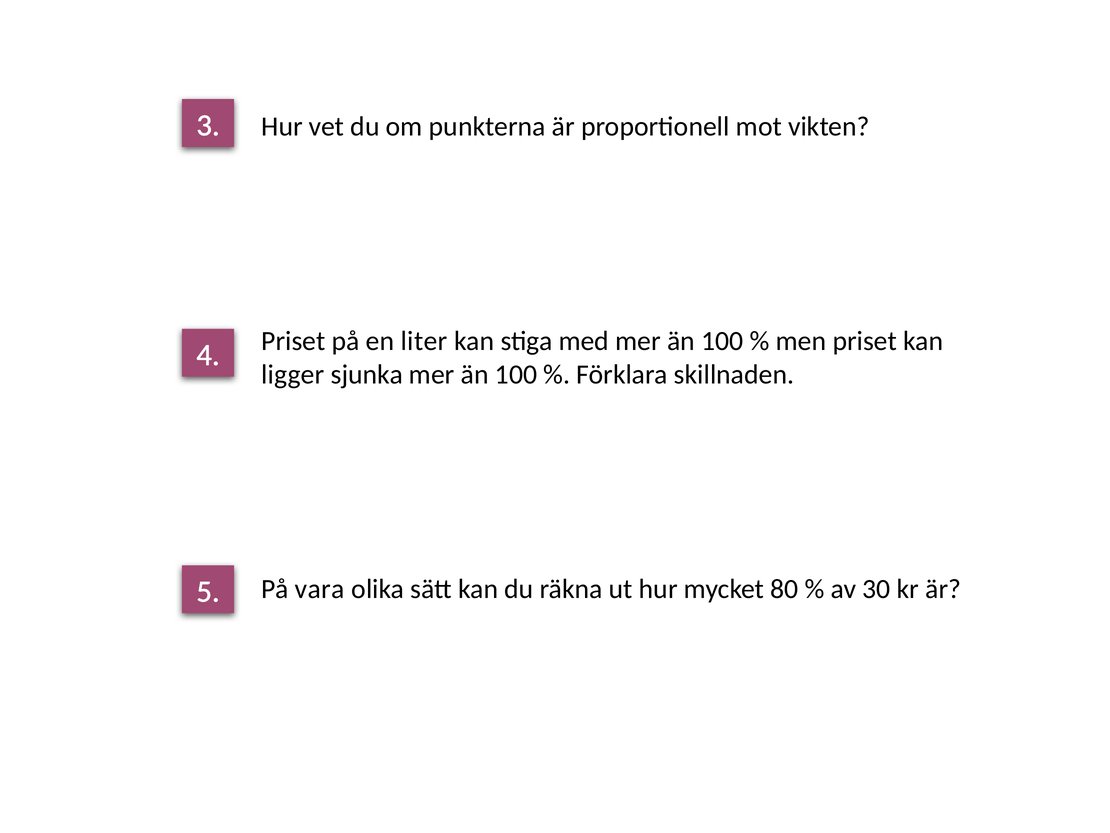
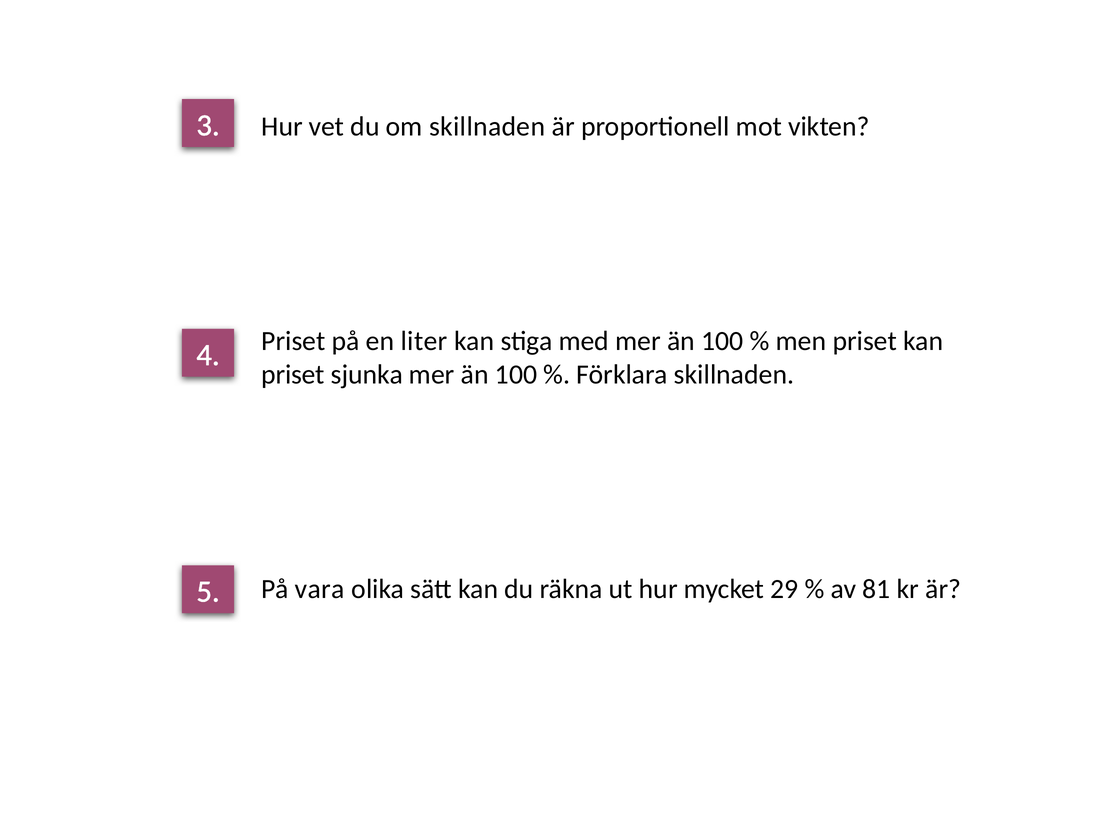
om punkterna: punkterna -> skillnaden
ligger at (293, 374): ligger -> priset
80: 80 -> 29
30: 30 -> 81
